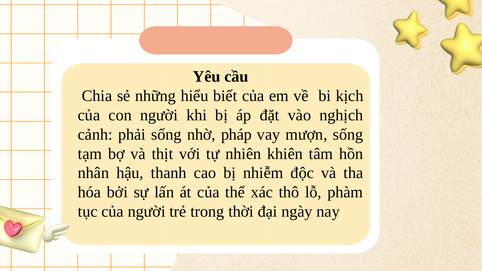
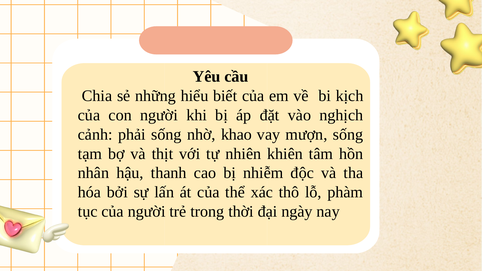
pháp: pháp -> khao
